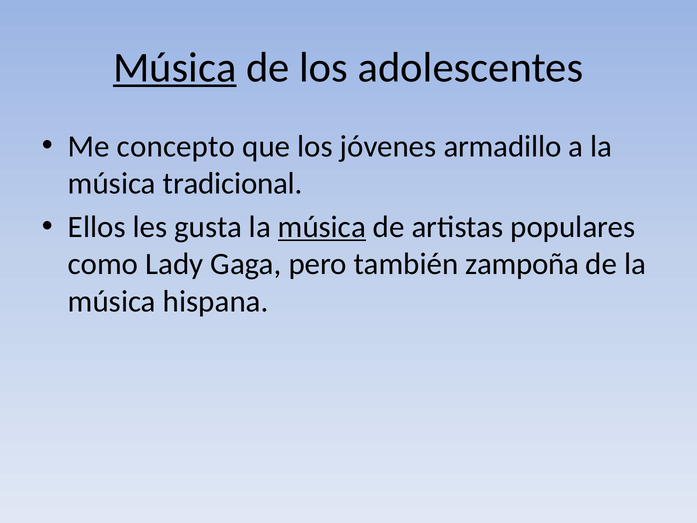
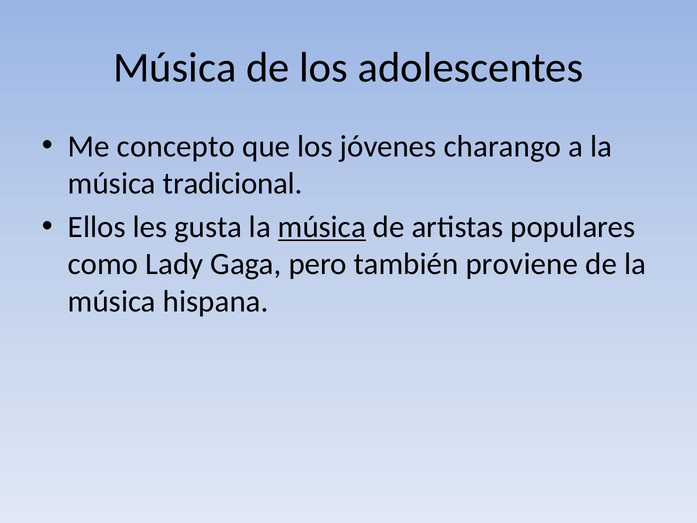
Música at (175, 67) underline: present -> none
armadillo: armadillo -> charango
zampoña: zampoña -> proviene
